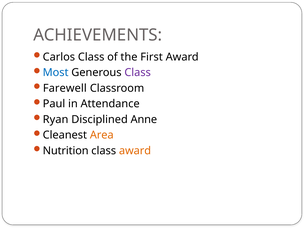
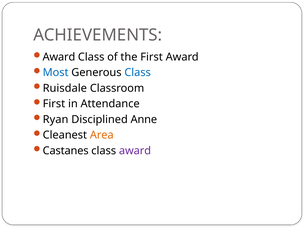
Carlos at (59, 57): Carlos -> Award
Class at (138, 73) colour: purple -> blue
Farewell: Farewell -> Ruisdale
Paul at (54, 104): Paul -> First
Nutrition: Nutrition -> Castanes
award at (135, 151) colour: orange -> purple
